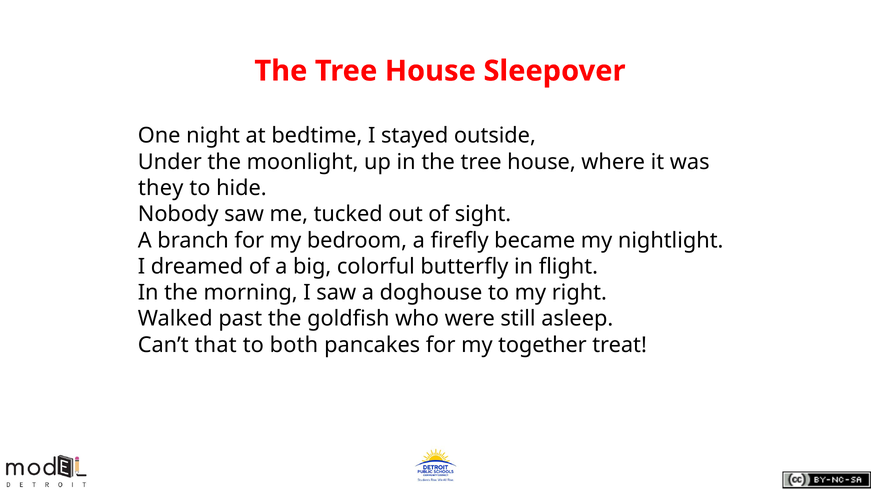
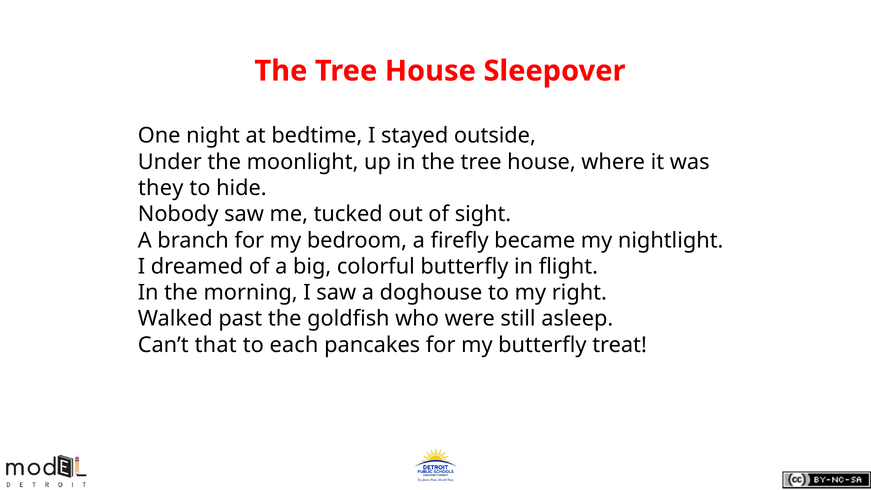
both: both -> each
my together: together -> butterfly
